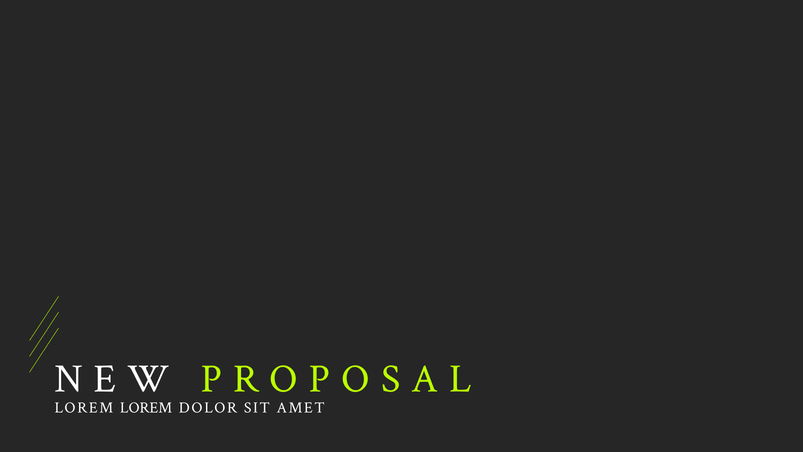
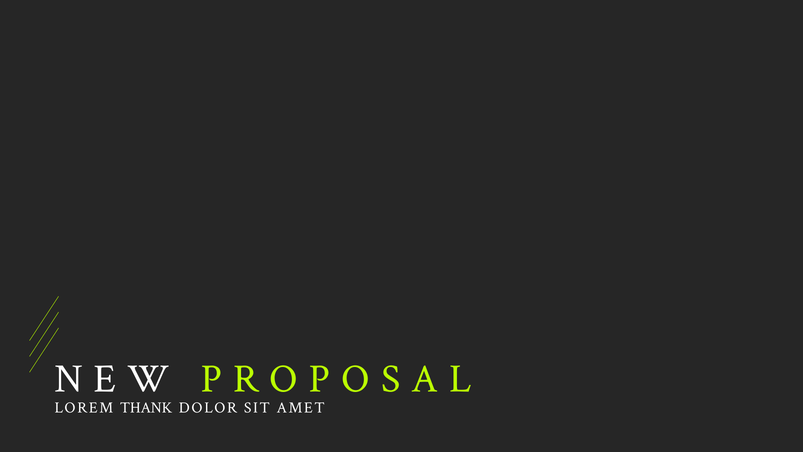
LOREM LOREM: LOREM -> THANK
